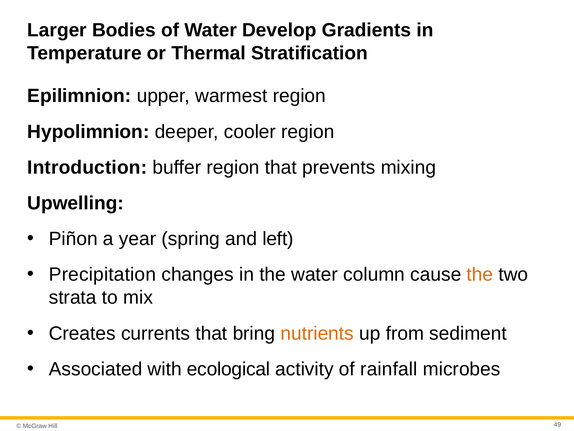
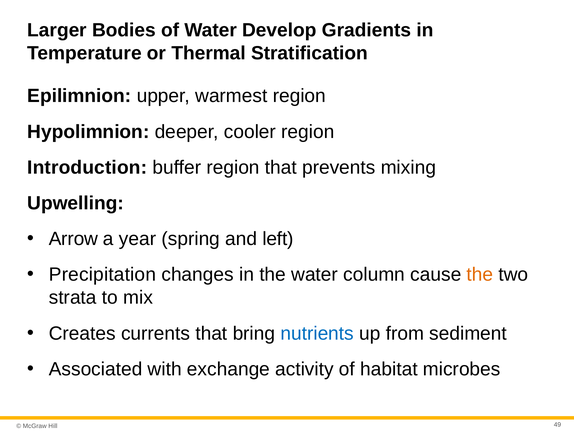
Piñon: Piñon -> Arrow
nutrients colour: orange -> blue
ecological: ecological -> exchange
rainfall: rainfall -> habitat
